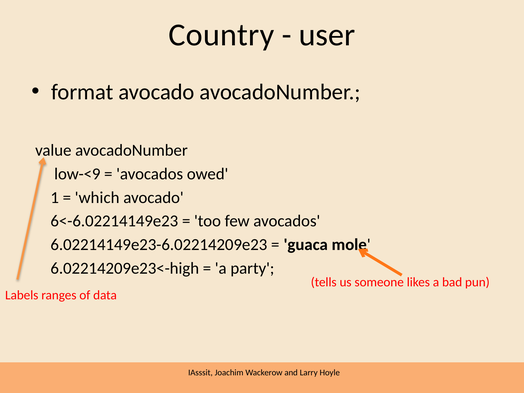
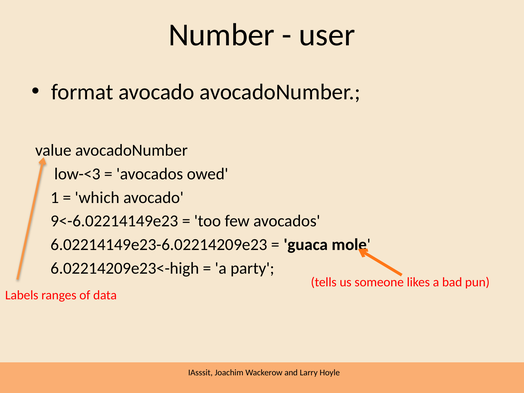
Country: Country -> Number
low-<9: low-<9 -> low-<3
6<-6.02214149e23: 6<-6.02214149e23 -> 9<-6.02214149e23
